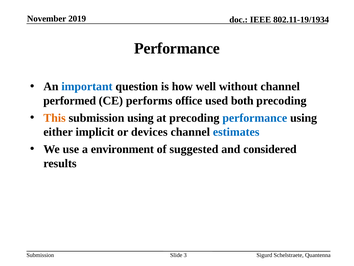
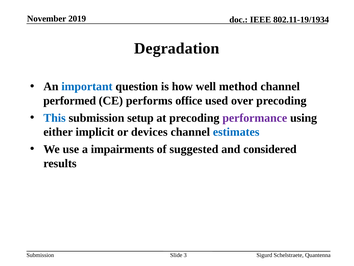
Performance at (177, 48): Performance -> Degradation
without: without -> method
both: both -> over
This colour: orange -> blue
submission using: using -> setup
performance at (255, 118) colour: blue -> purple
environment: environment -> impairments
